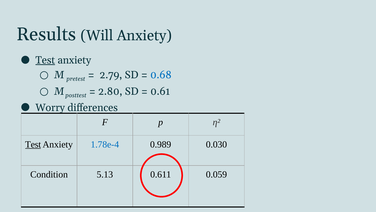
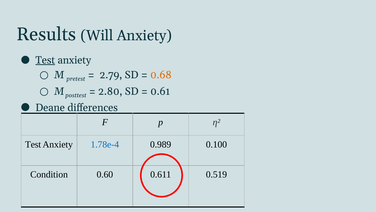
0.68 colour: blue -> orange
Worry: Worry -> Deane
Test at (33, 144) underline: present -> none
0.030: 0.030 -> 0.100
5.13: 5.13 -> 0.60
0.059: 0.059 -> 0.519
